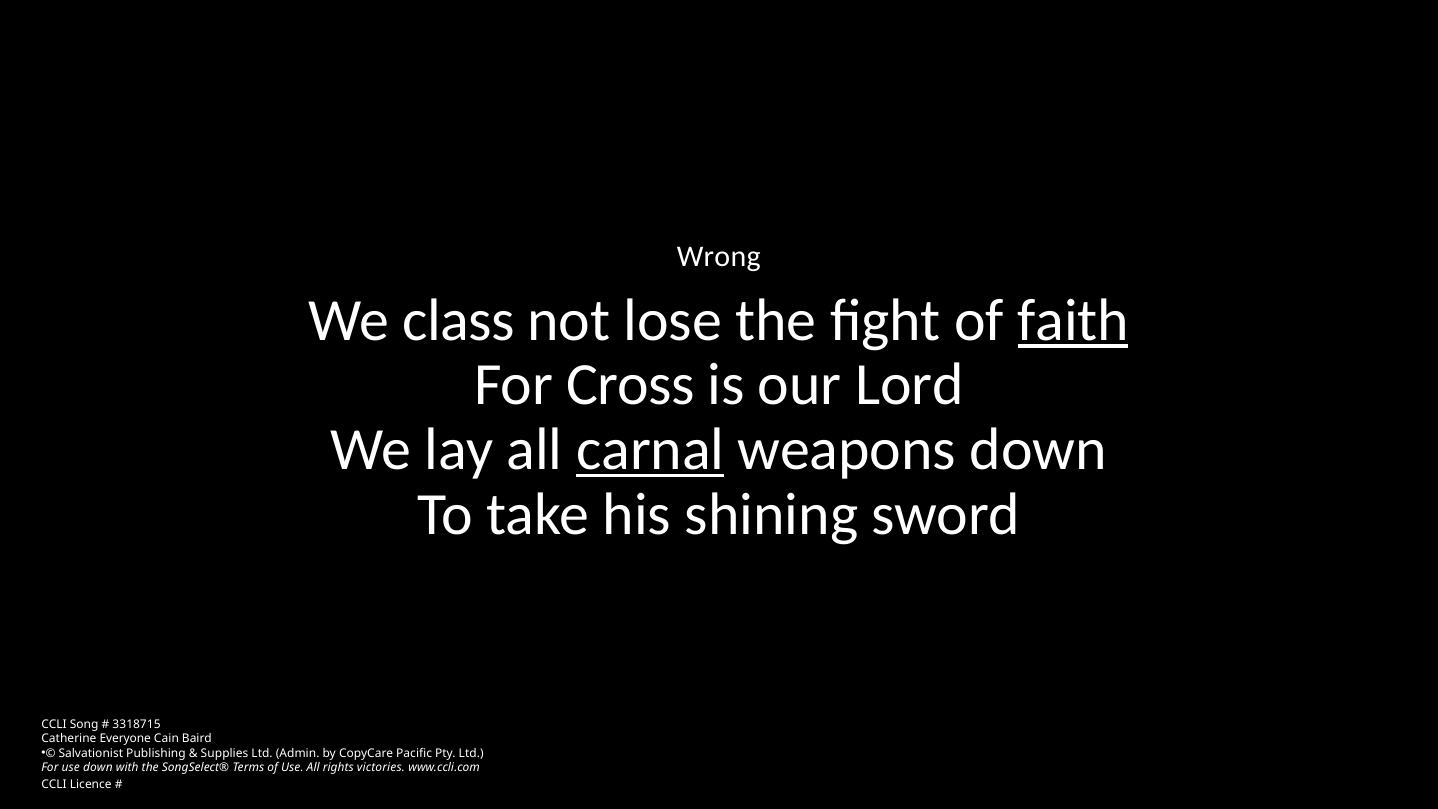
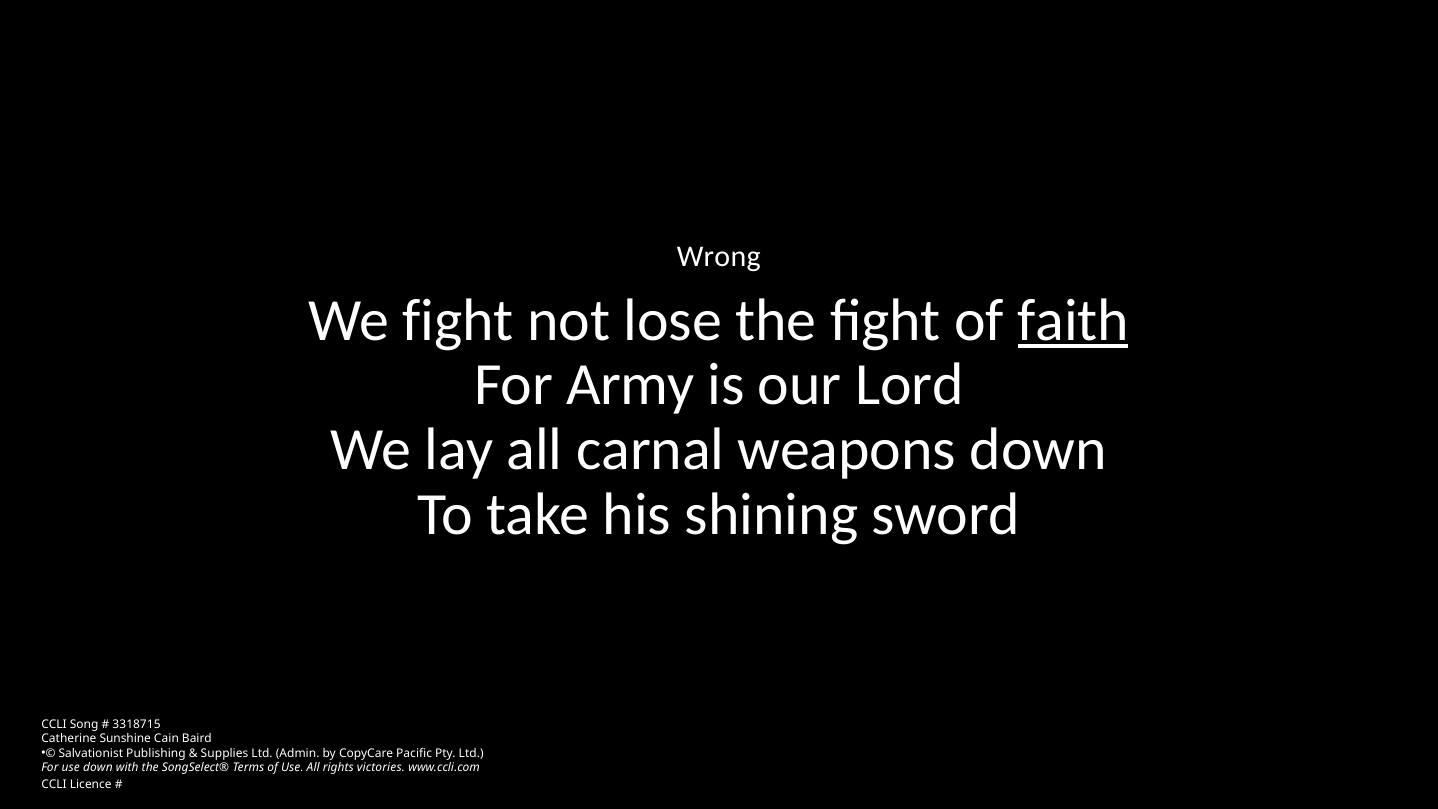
We class: class -> fight
Cross: Cross -> Army
carnal underline: present -> none
Everyone: Everyone -> Sunshine
